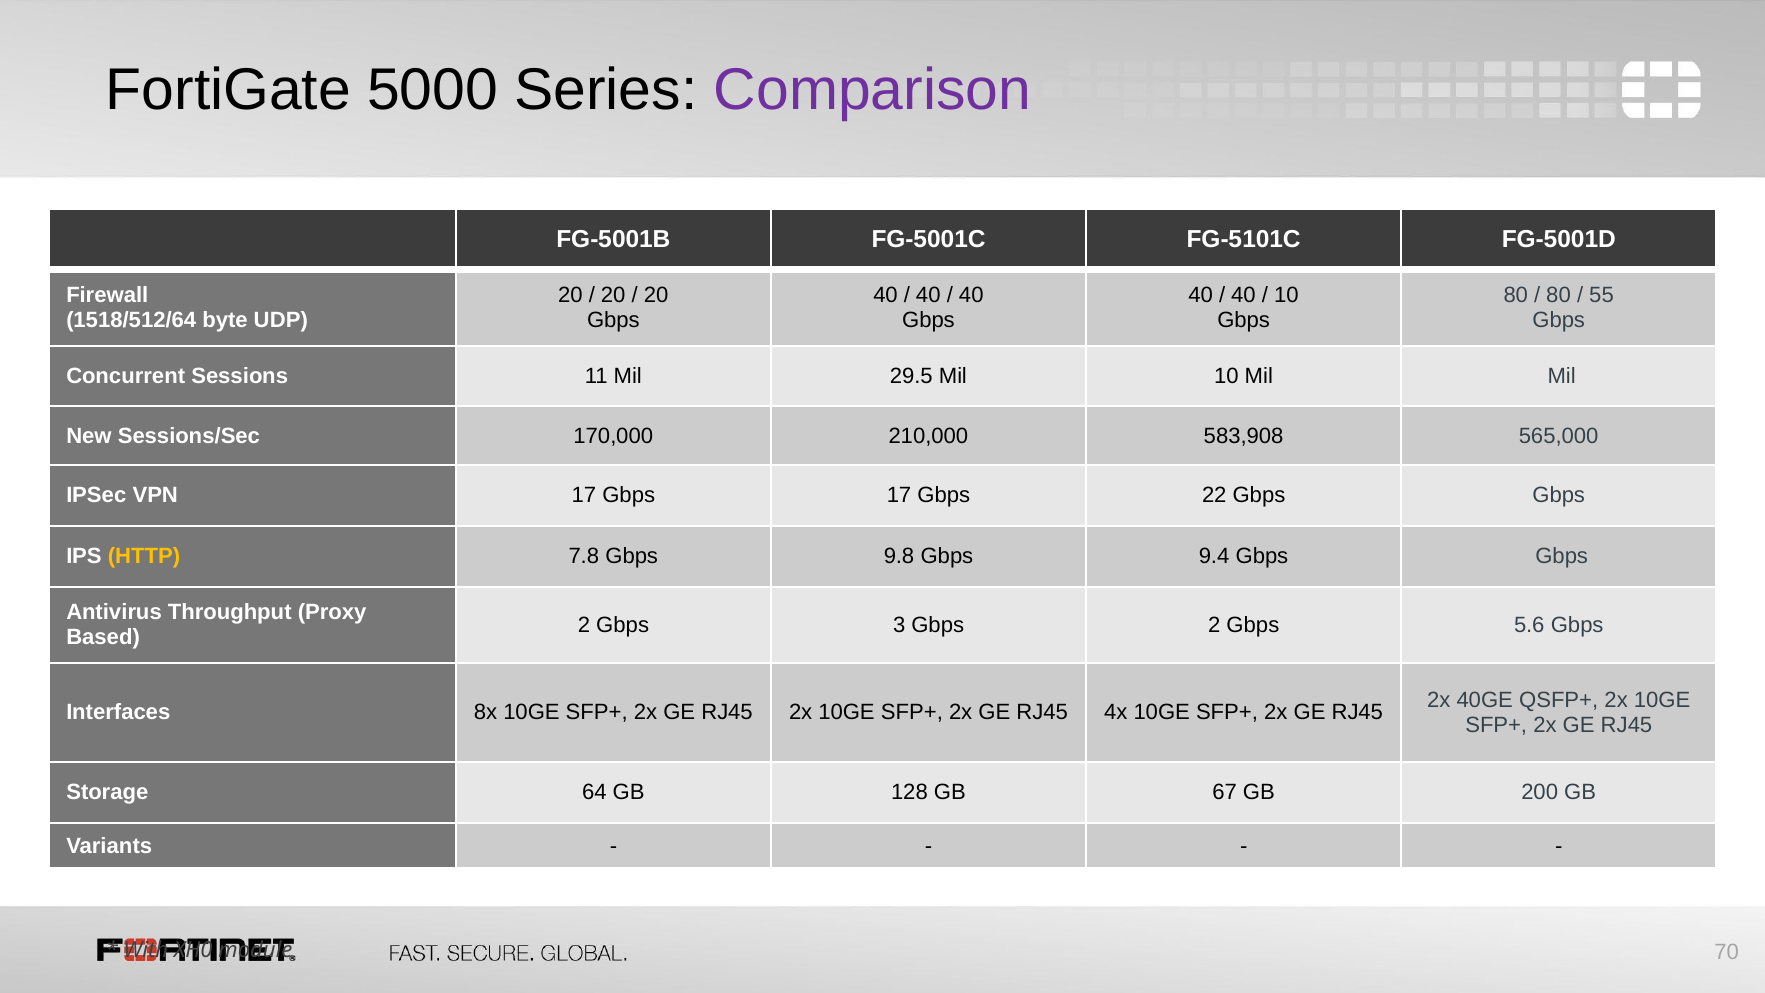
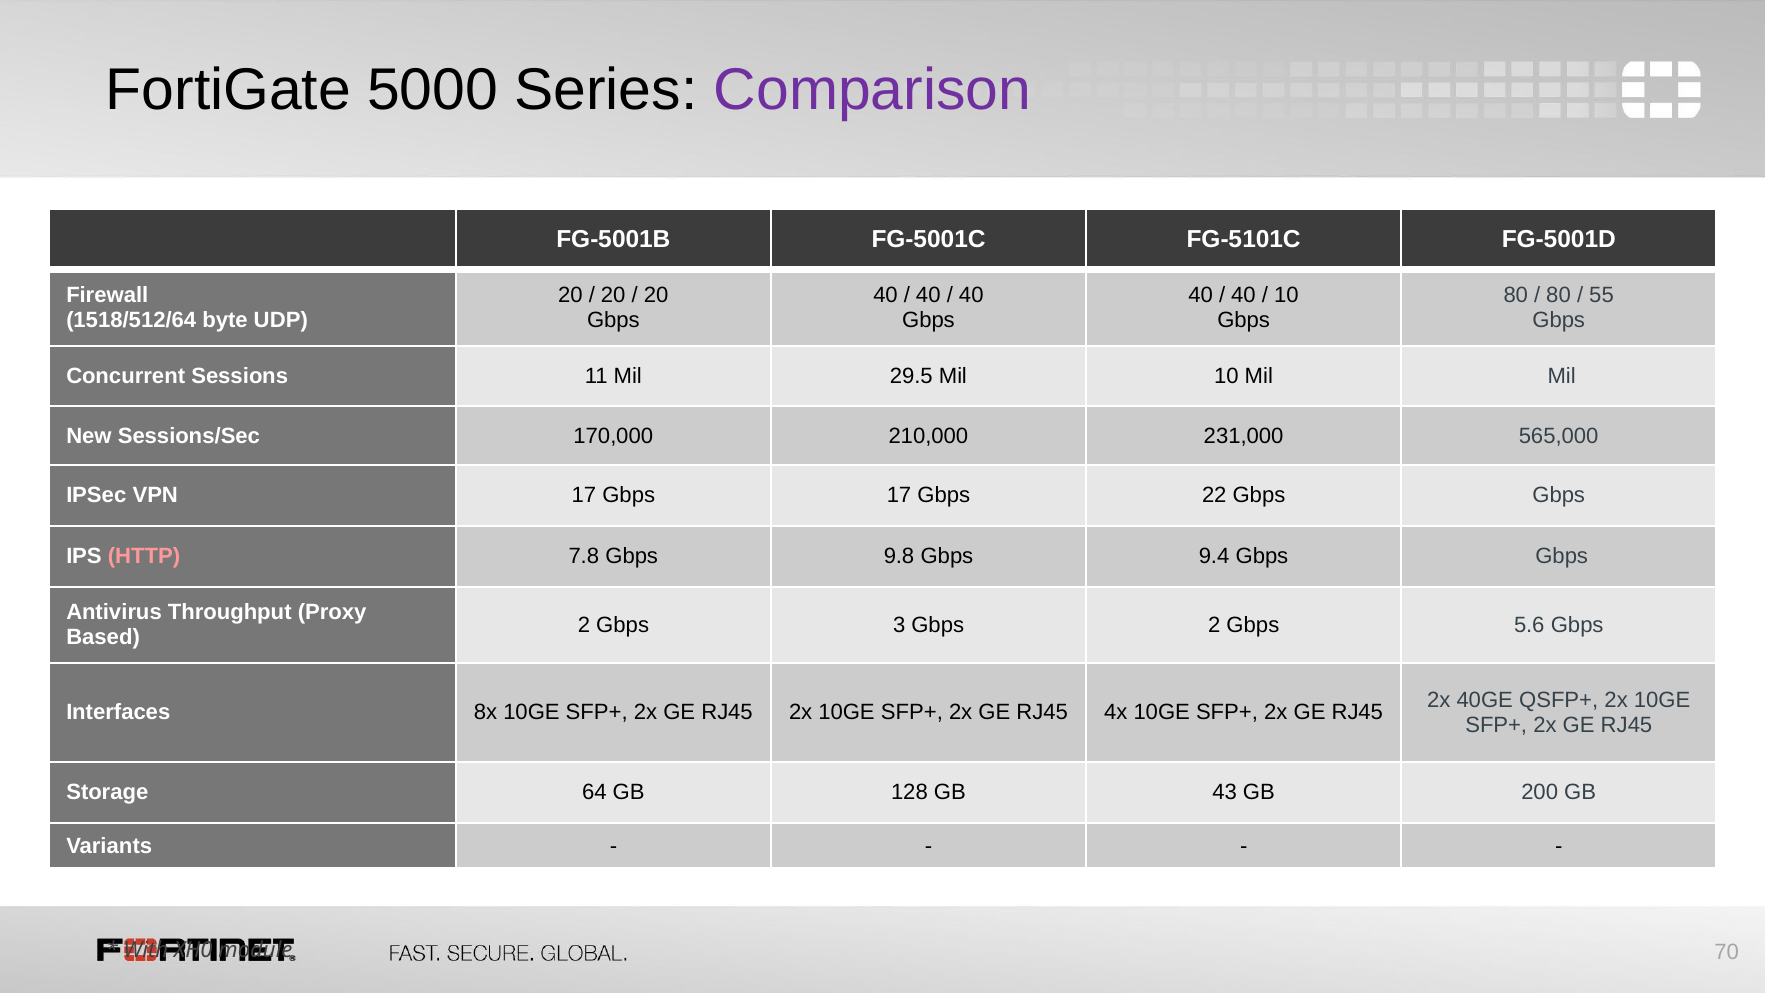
583,908: 583,908 -> 231,000
HTTP colour: yellow -> pink
67: 67 -> 43
